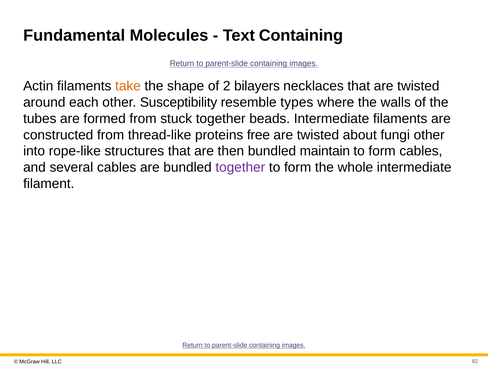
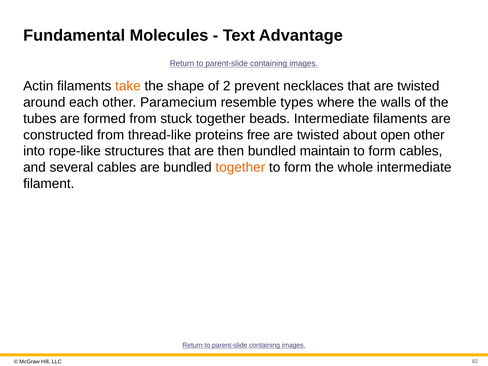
Text Containing: Containing -> Advantage
bilayers: bilayers -> prevent
Susceptibility: Susceptibility -> Paramecium
fungi: fungi -> open
together at (240, 167) colour: purple -> orange
